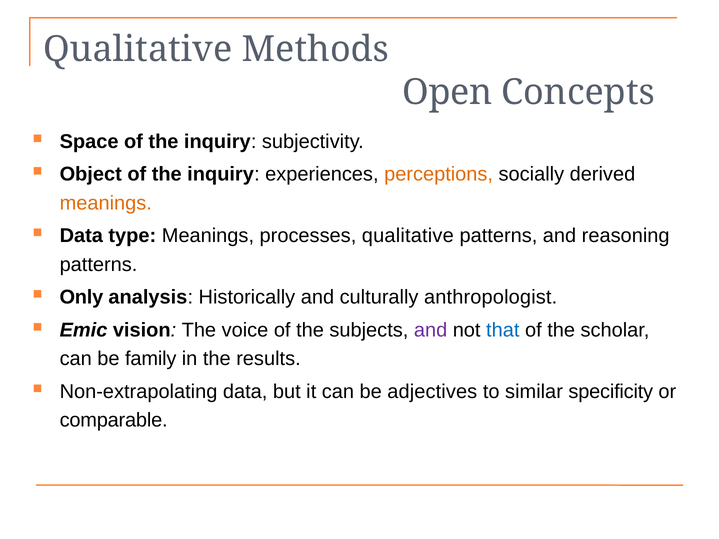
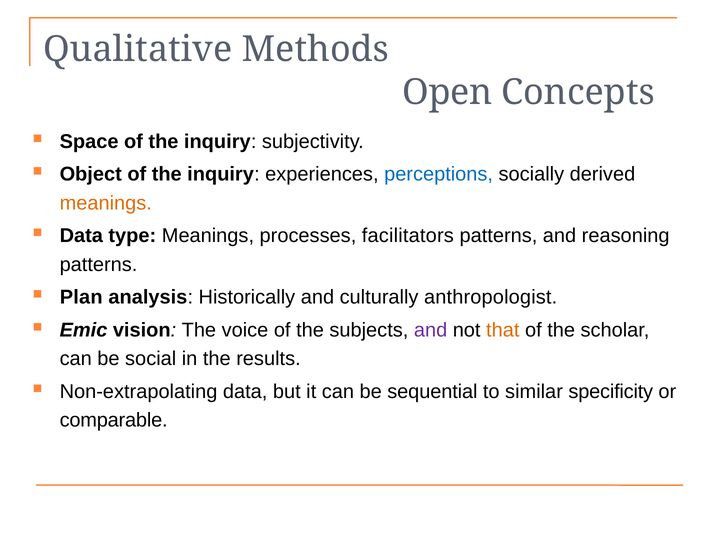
perceptions colour: orange -> blue
processes qualitative: qualitative -> facilitators
Only: Only -> Plan
that colour: blue -> orange
family: family -> social
adjectives: adjectives -> sequential
